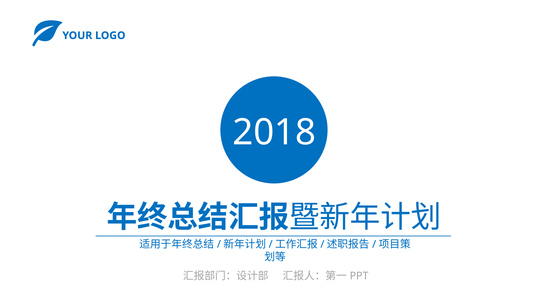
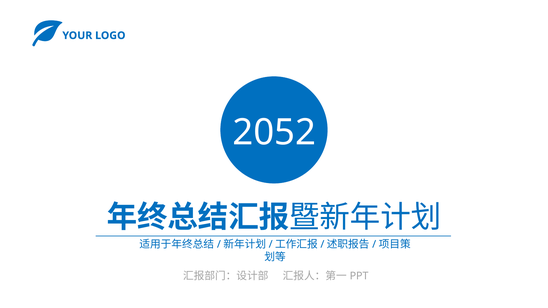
2018: 2018 -> 2052
